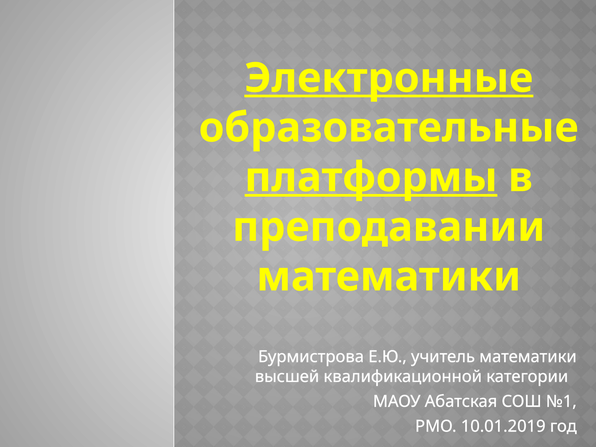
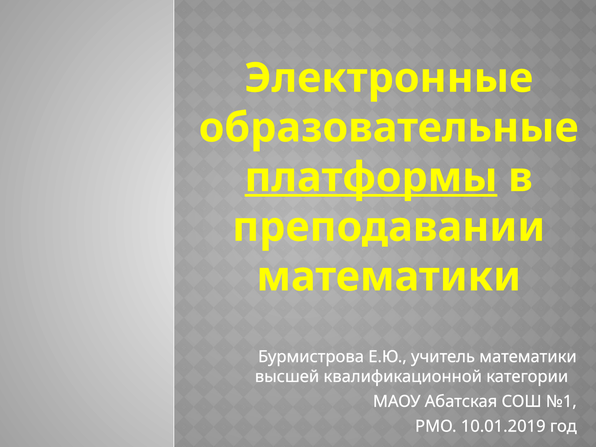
Электронные underline: present -> none
